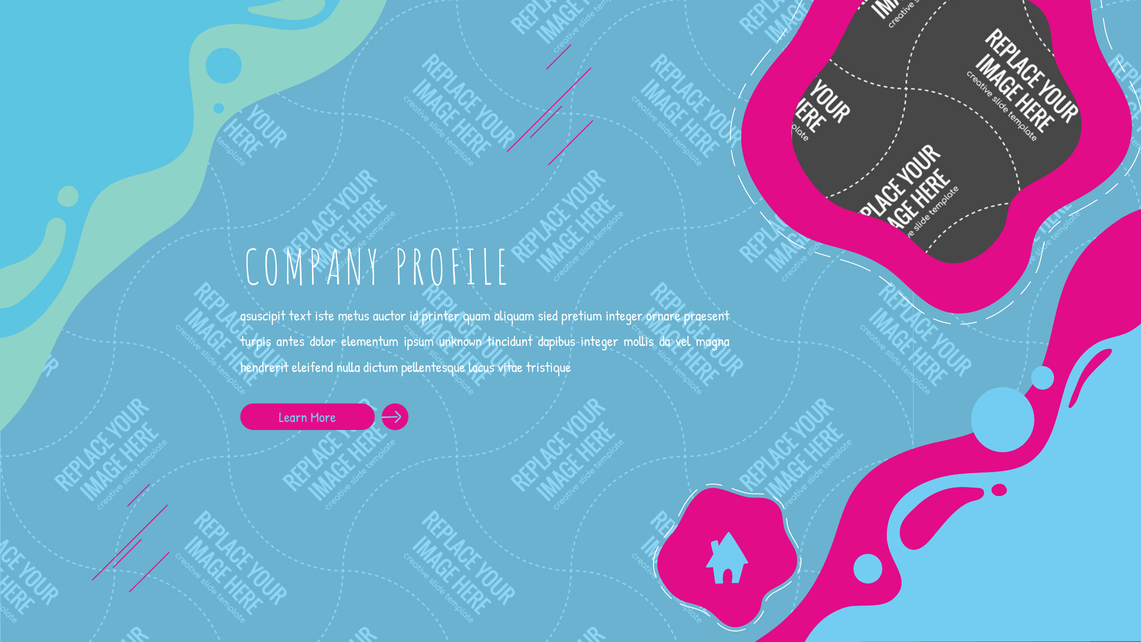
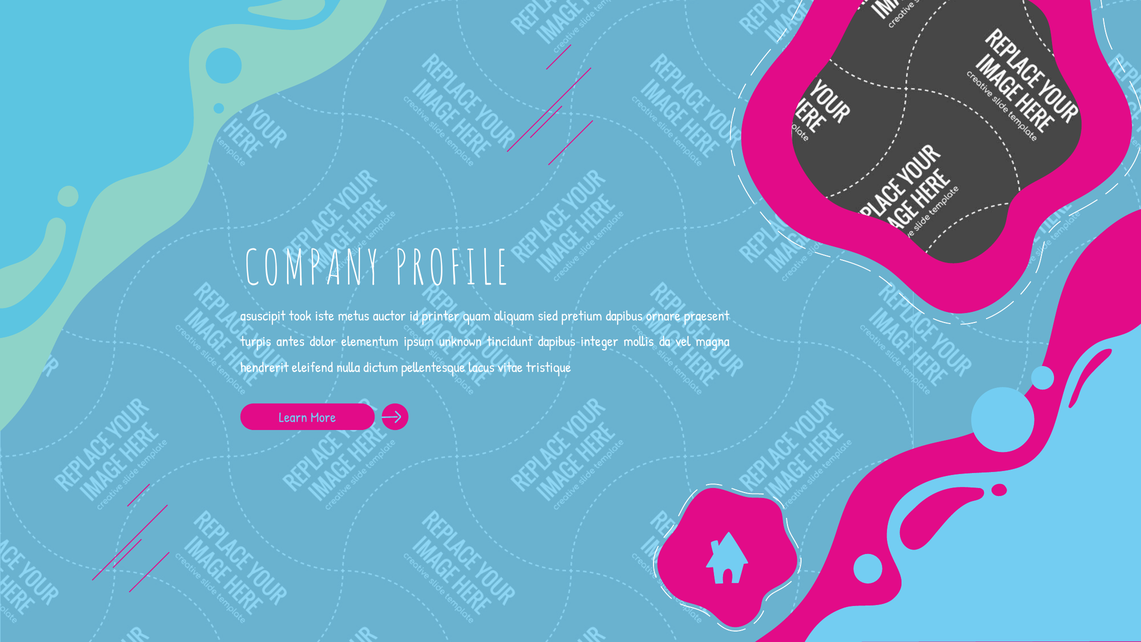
text: text -> took
pretium integer: integer -> dapibus
